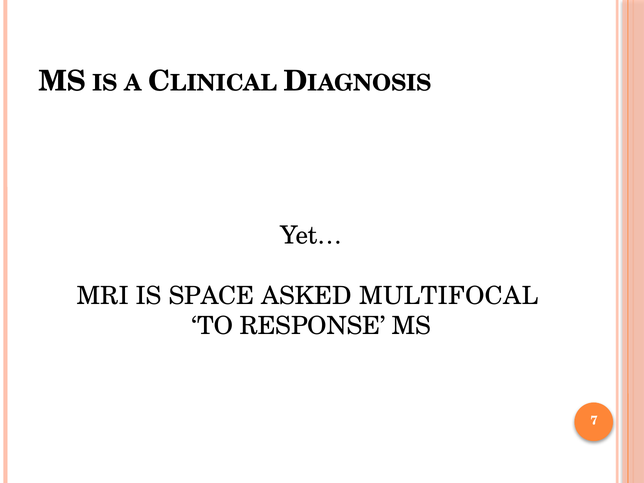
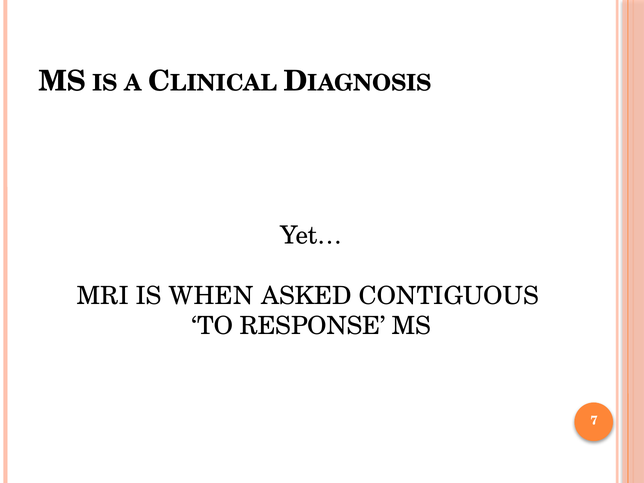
SPACE: SPACE -> WHEN
MULTIFOCAL: MULTIFOCAL -> CONTIGUOUS
